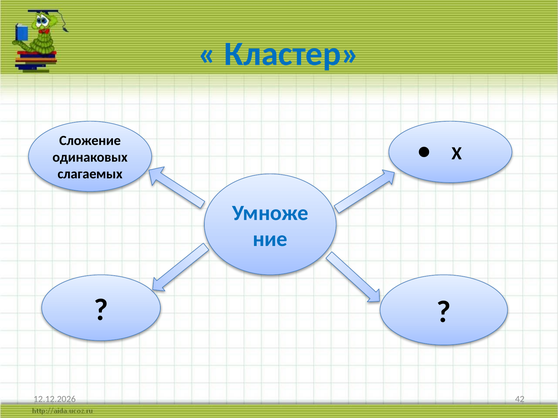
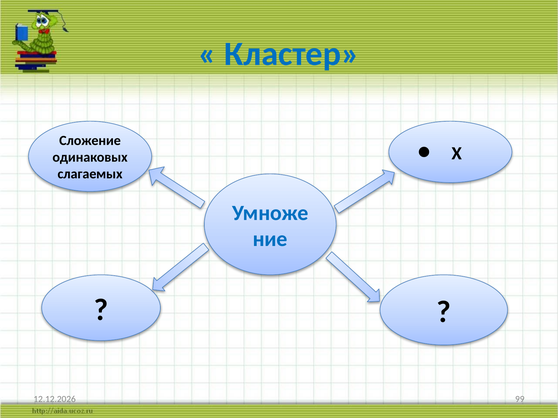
42: 42 -> 99
